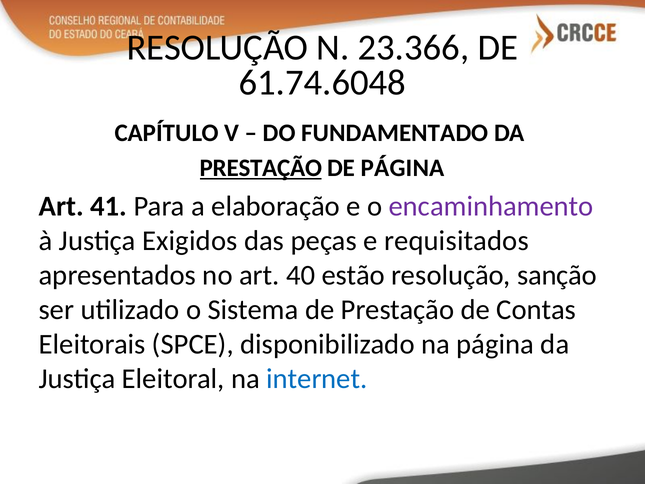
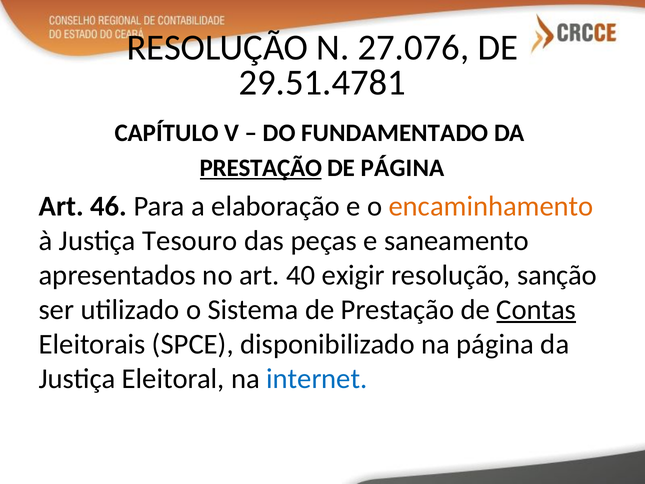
23.366: 23.366 -> 27.076
61.74.6048: 61.74.6048 -> 29.51.4781
41: 41 -> 46
encaminhamento colour: purple -> orange
Exigidos: Exigidos -> Tesouro
requisitados: requisitados -> saneamento
estão: estão -> exigir
Contas underline: none -> present
